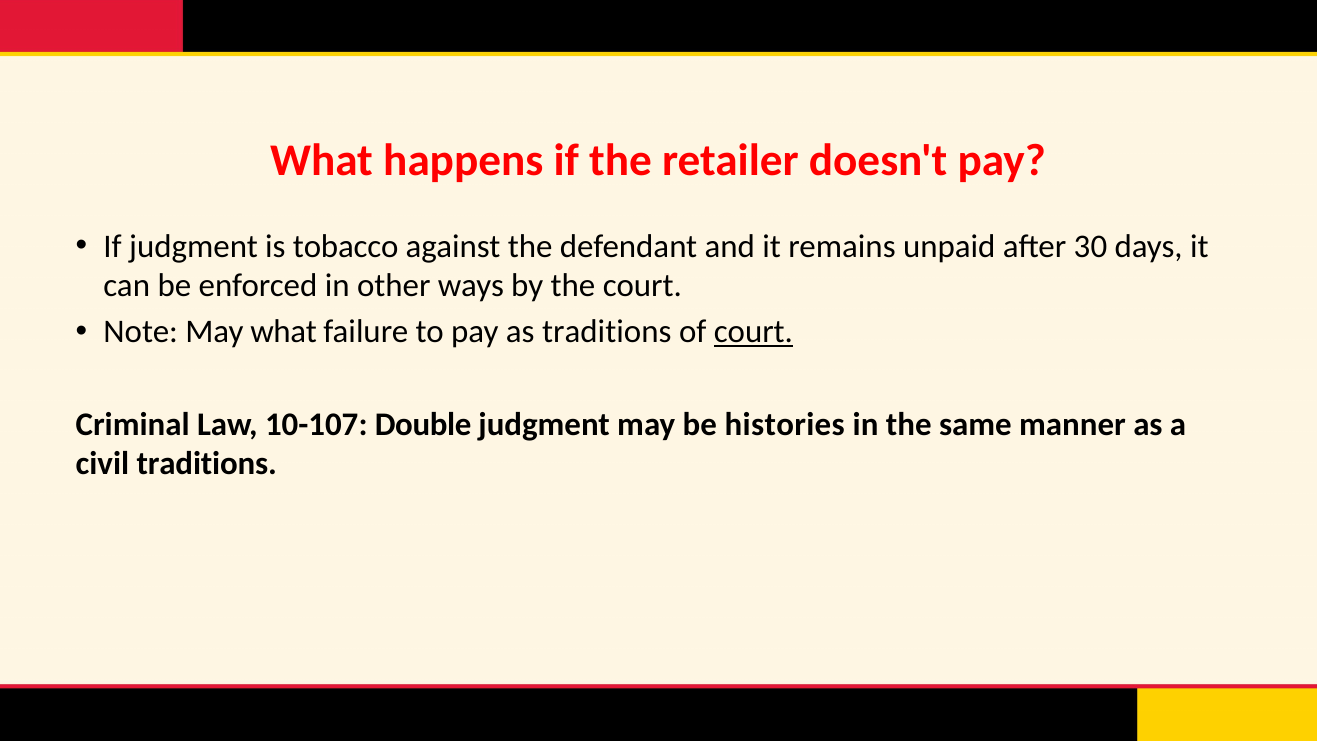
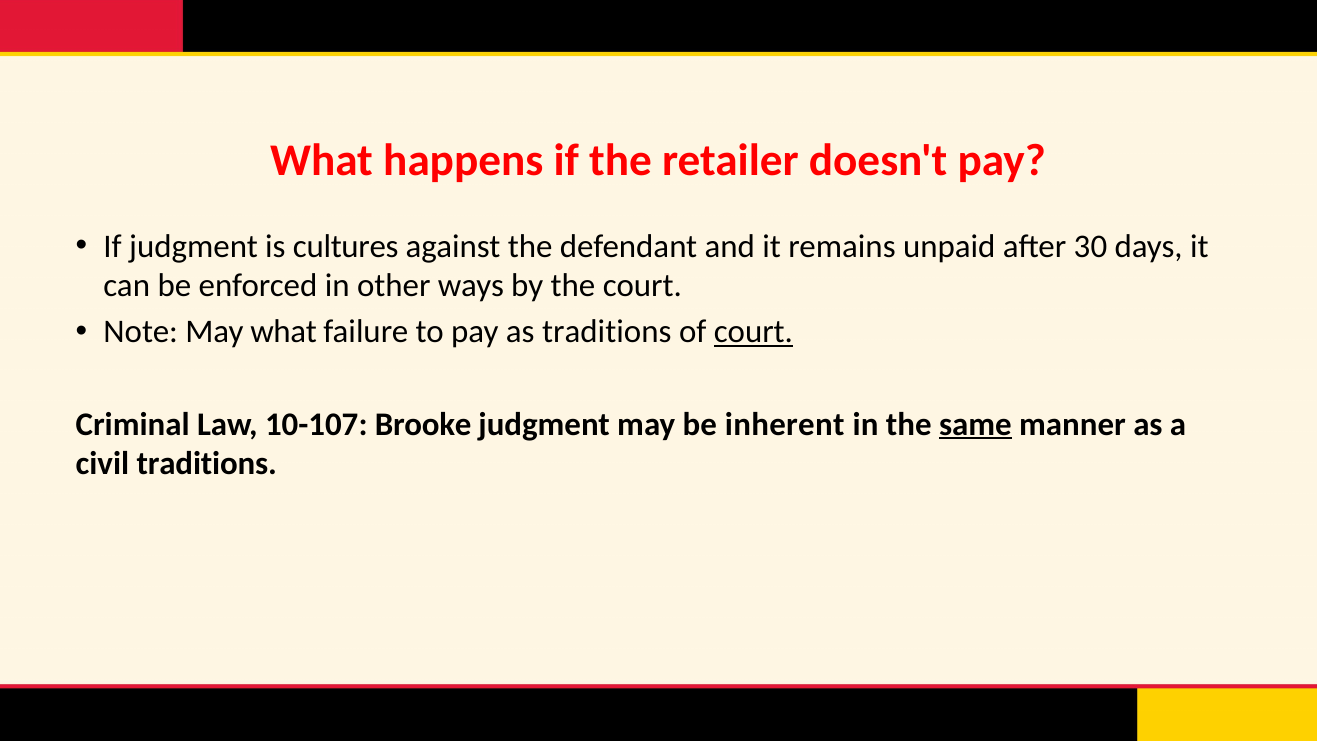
tobacco: tobacco -> cultures
Double: Double -> Brooke
histories: histories -> inherent
same underline: none -> present
